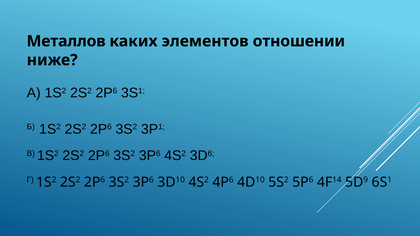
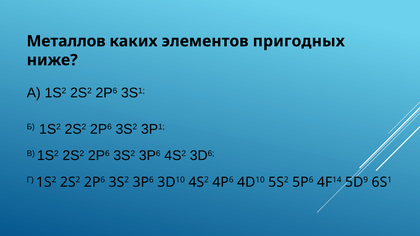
отношении: отношении -> пригодных
